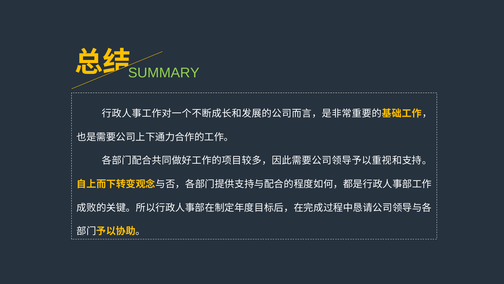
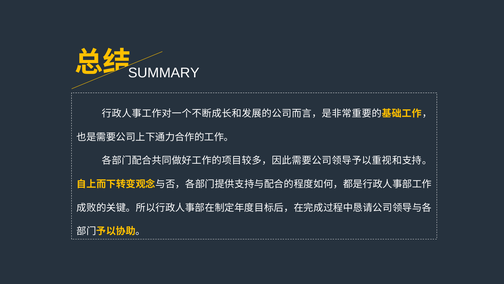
SUMMARY colour: light green -> white
